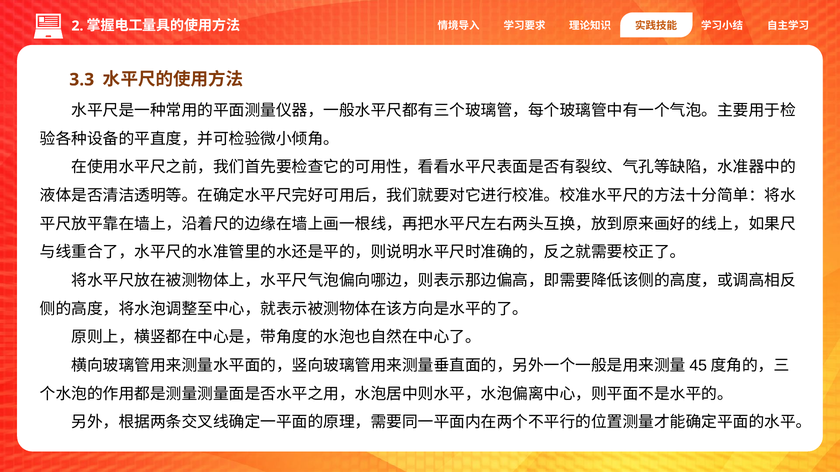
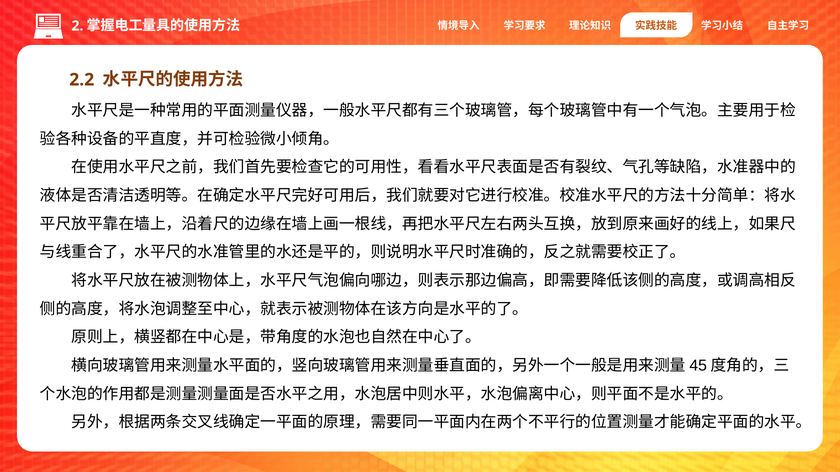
3.3: 3.3 -> 2.2
